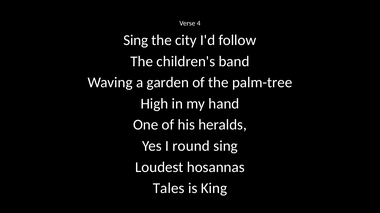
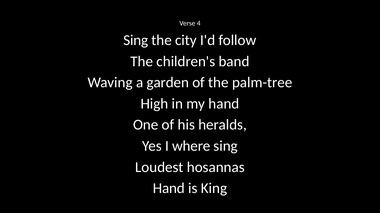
round: round -> where
Tales at (169, 189): Tales -> Hand
